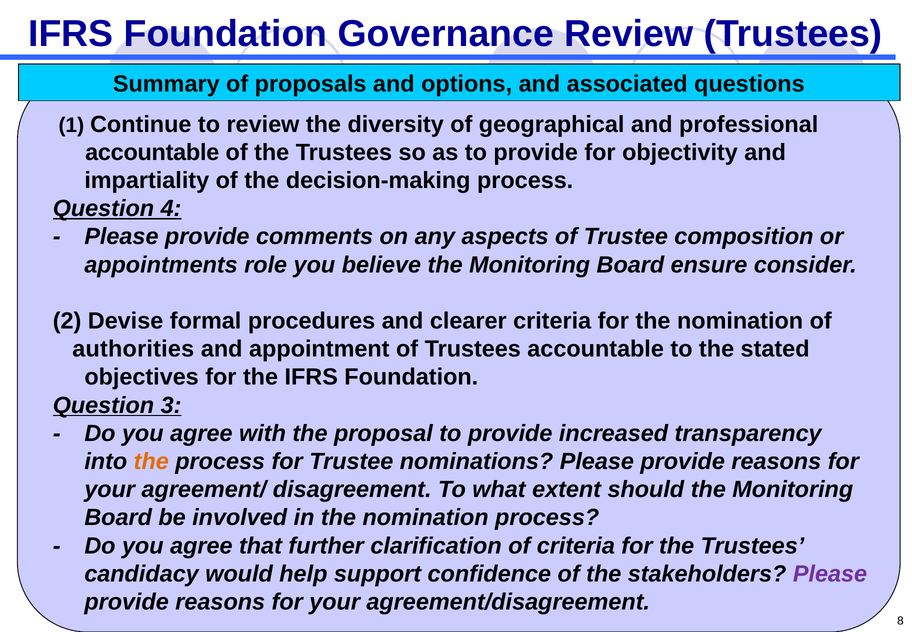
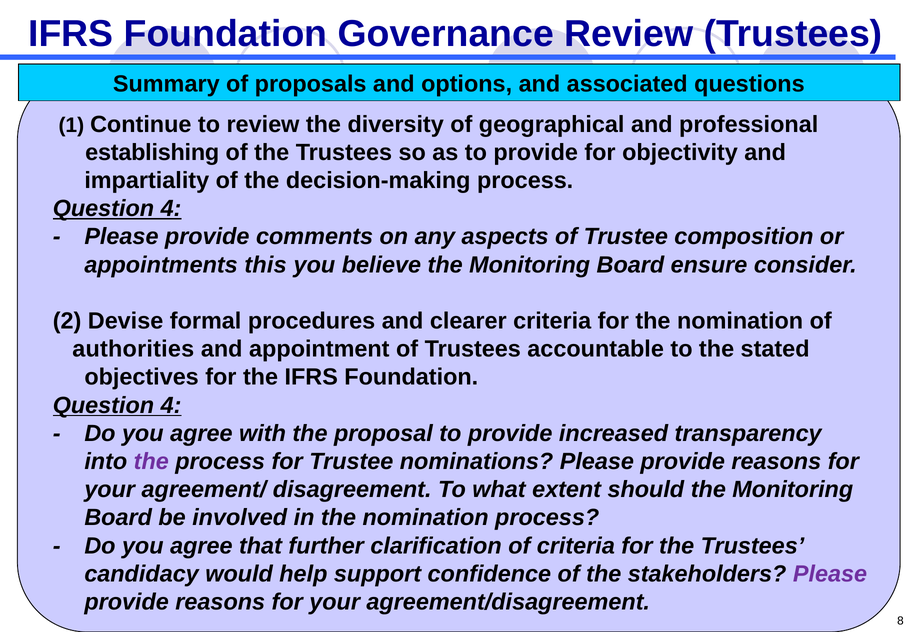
accountable at (152, 152): accountable -> establishing
role: role -> this
3 at (171, 405): 3 -> 4
the at (151, 461) colour: orange -> purple
